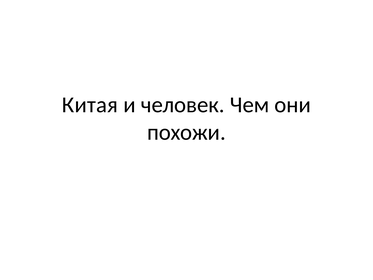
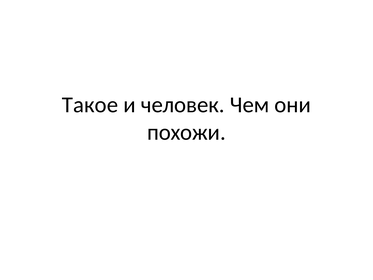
Китая: Китая -> Такое
